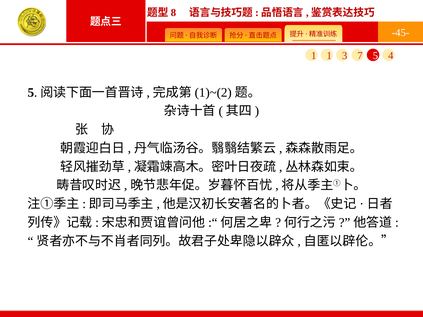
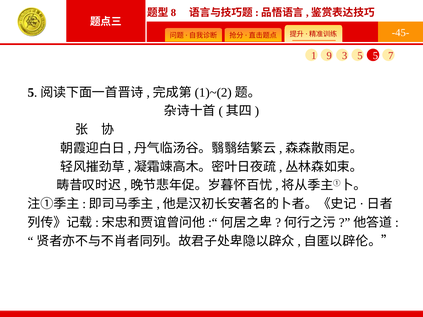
1 1: 1 -> 9
3 7: 7 -> 5
4: 4 -> 7
